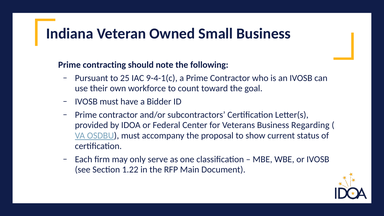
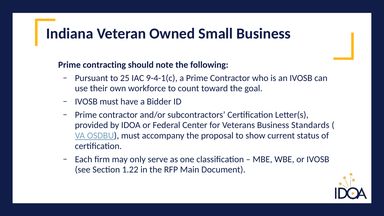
Regarding: Regarding -> Standards
